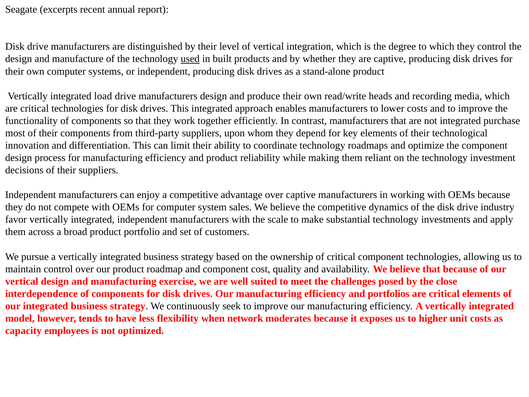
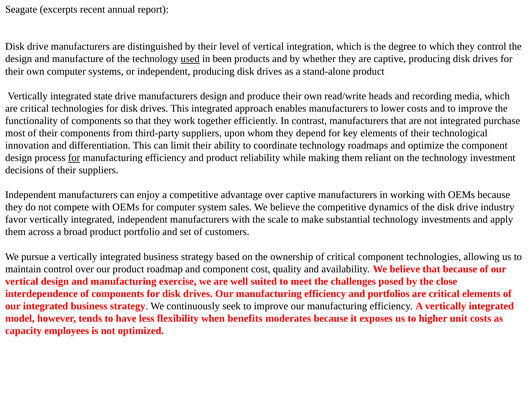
built: built -> been
load: load -> state
for at (74, 158) underline: none -> present
network: network -> benefits
